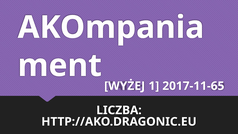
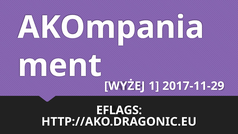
2017-11-65: 2017-11-65 -> 2017-11-29
LICZBA: LICZBA -> EFLAGS
